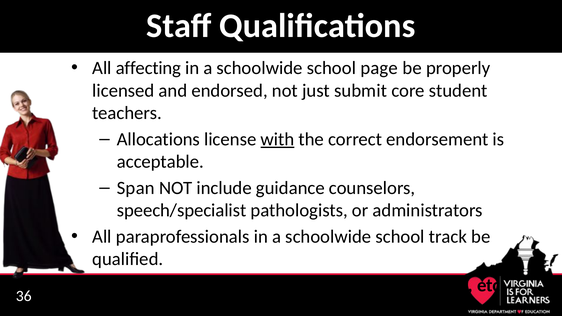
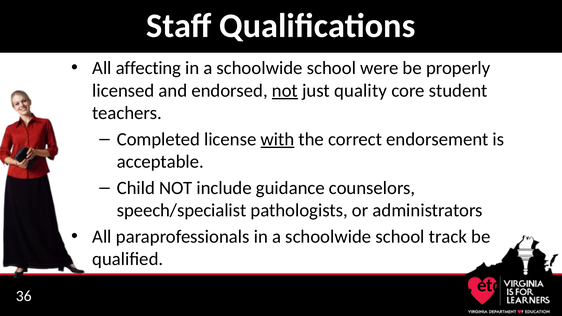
page: page -> were
not at (285, 91) underline: none -> present
submit: submit -> quality
Allocations: Allocations -> Completed
Span: Span -> Child
